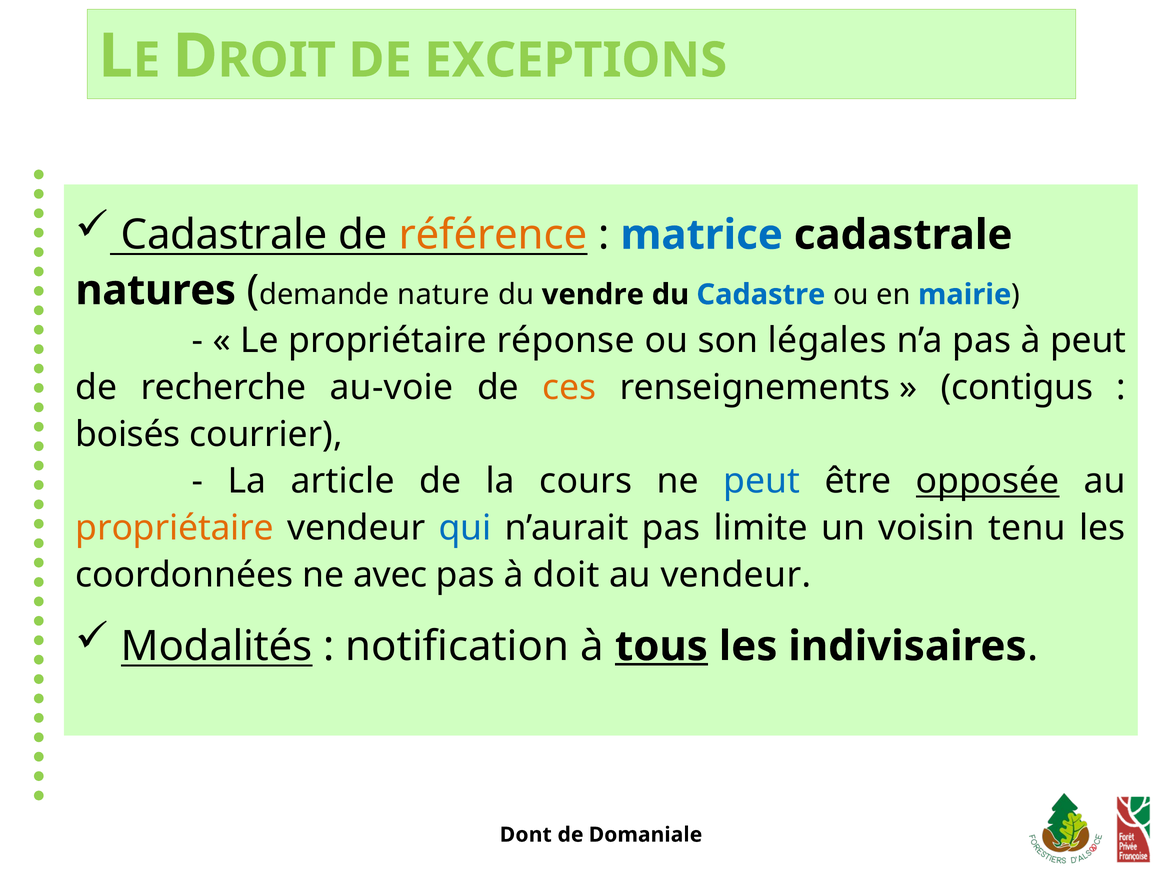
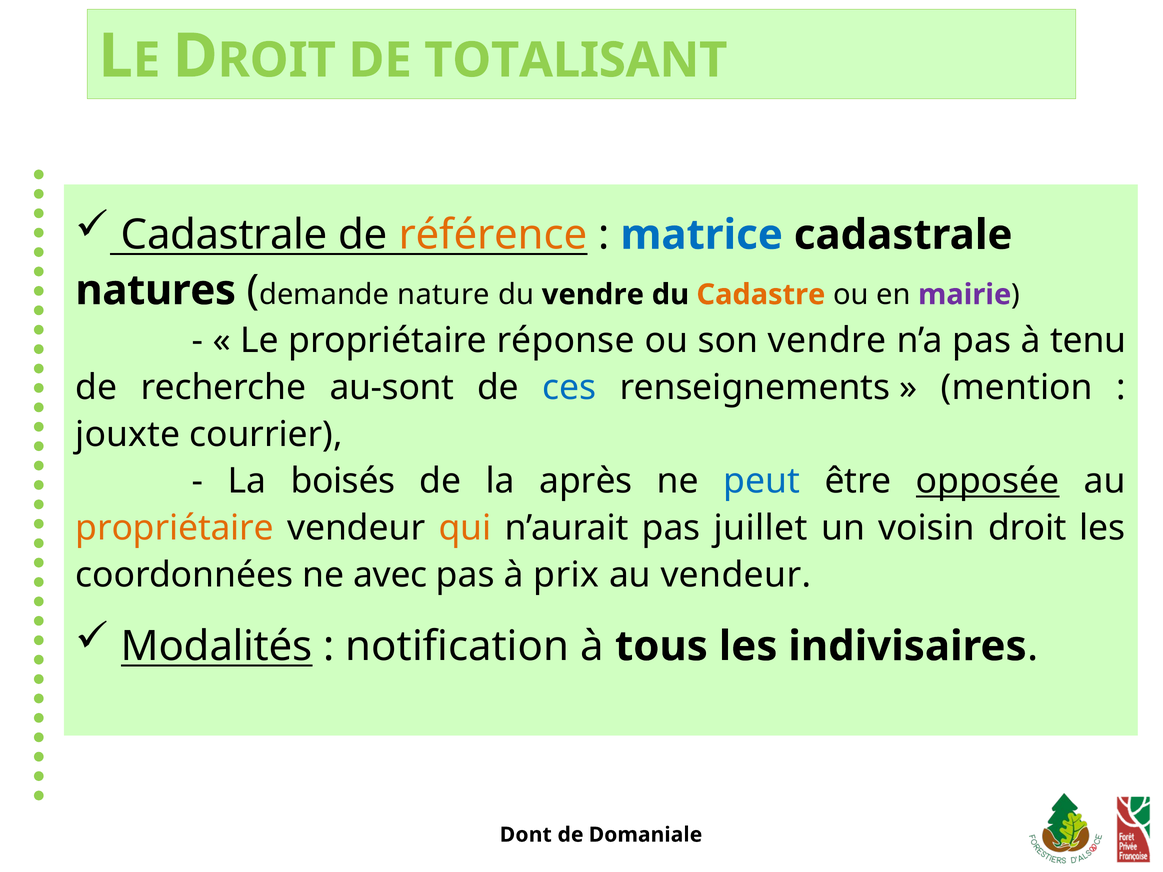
EXCEPTIONS: EXCEPTIONS -> TOTALISANT
Cadastre colour: blue -> orange
mairie colour: blue -> purple
son légales: légales -> vendre
à peut: peut -> tenu
au-voie: au-voie -> au-sont
ces colour: orange -> blue
contigus: contigus -> mention
boisés: boisés -> jouxte
article: article -> boisés
cours: cours -> après
qui colour: blue -> orange
limite: limite -> juillet
tenu: tenu -> droit
doit: doit -> prix
tous underline: present -> none
